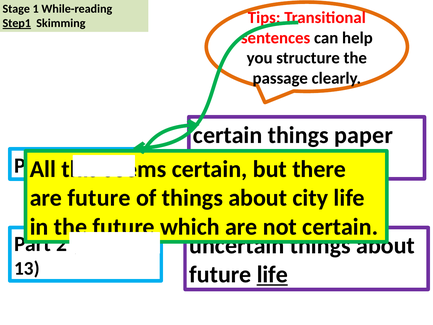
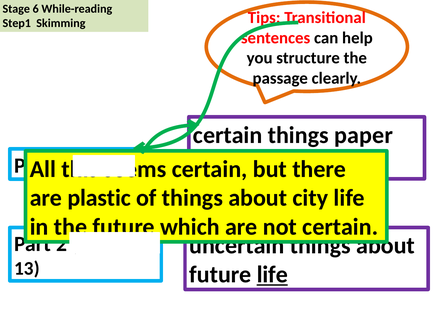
Stage 1: 1 -> 6
Step1 underline: present -> none
are future: future -> plastic
